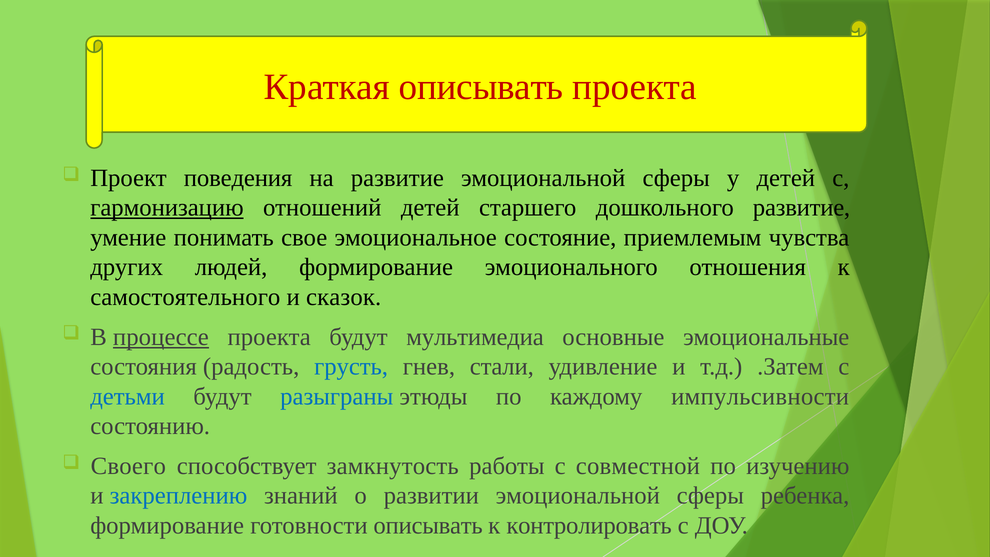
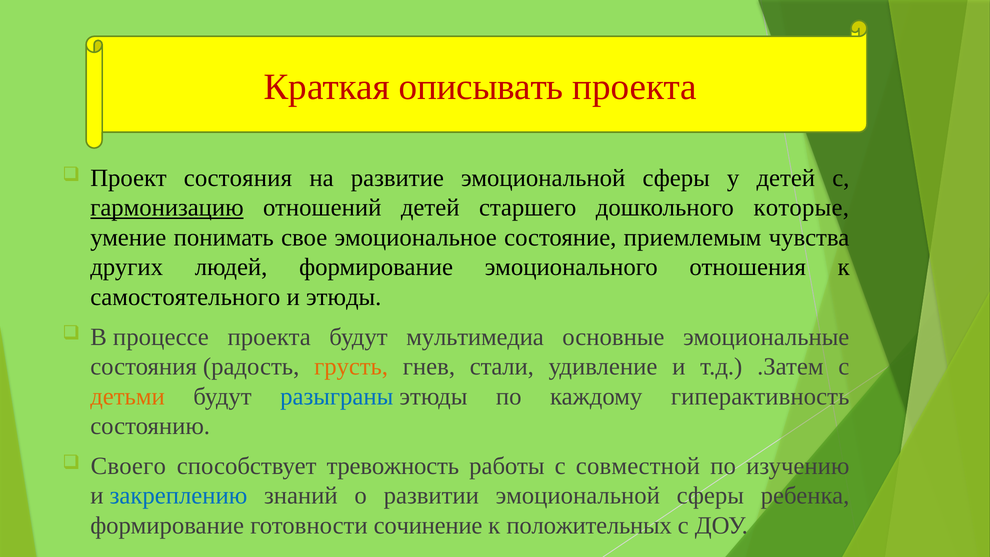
Проект поведения: поведения -> состояния
дошкольного развитие: развитие -> которые
и сказок: сказок -> этюды
процессе underline: present -> none
грусть colour: blue -> orange
детьми colour: blue -> orange
импульсивности: импульсивности -> гиперактивность
замкнутость: замкнутость -> тревожность
готовности описывать: описывать -> сочинение
контролировать: контролировать -> положительных
